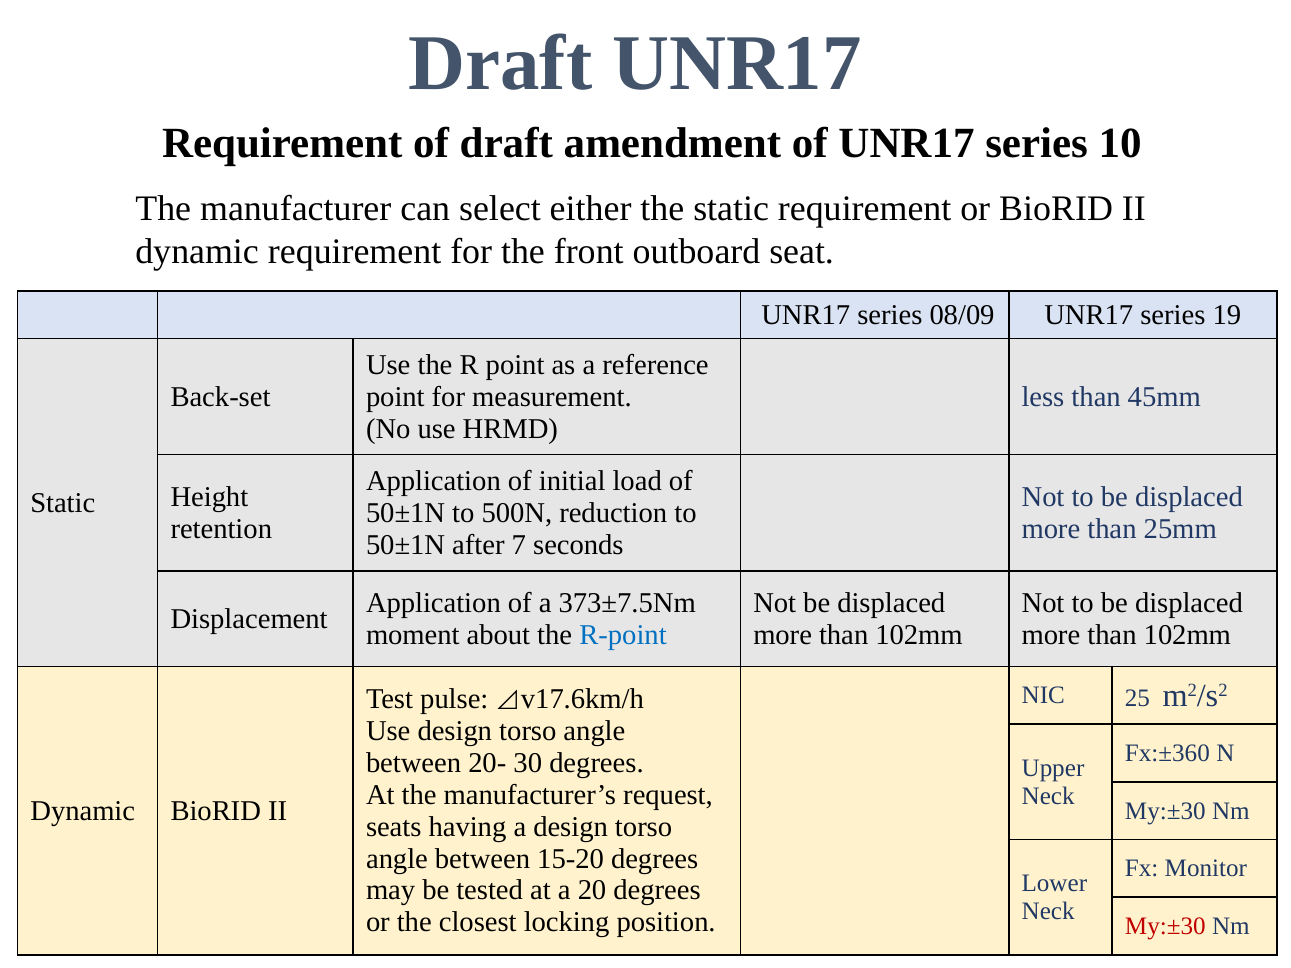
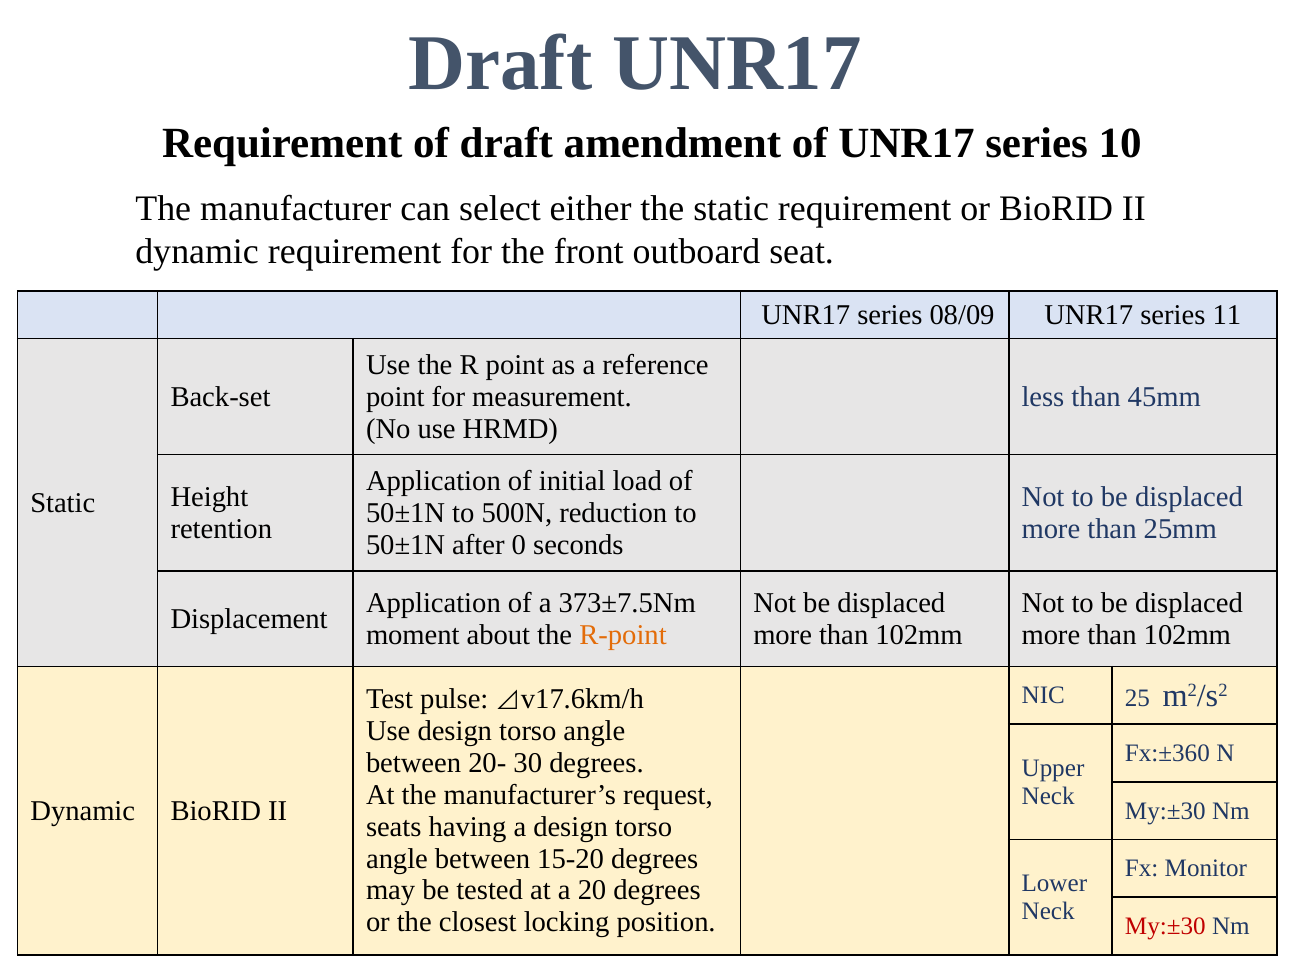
19: 19 -> 11
7: 7 -> 0
R-point colour: blue -> orange
